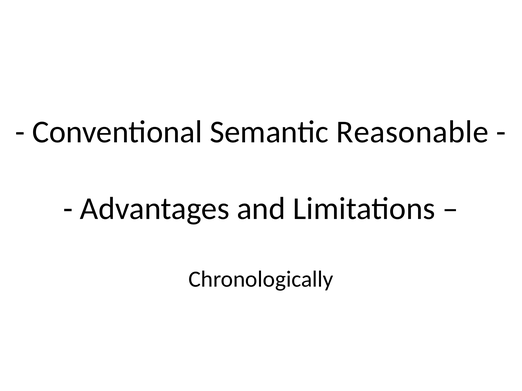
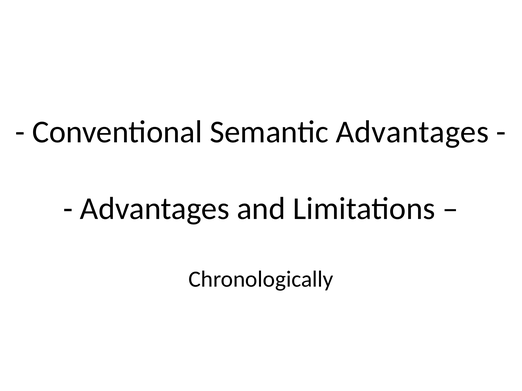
Semantic Reasonable: Reasonable -> Advantages
